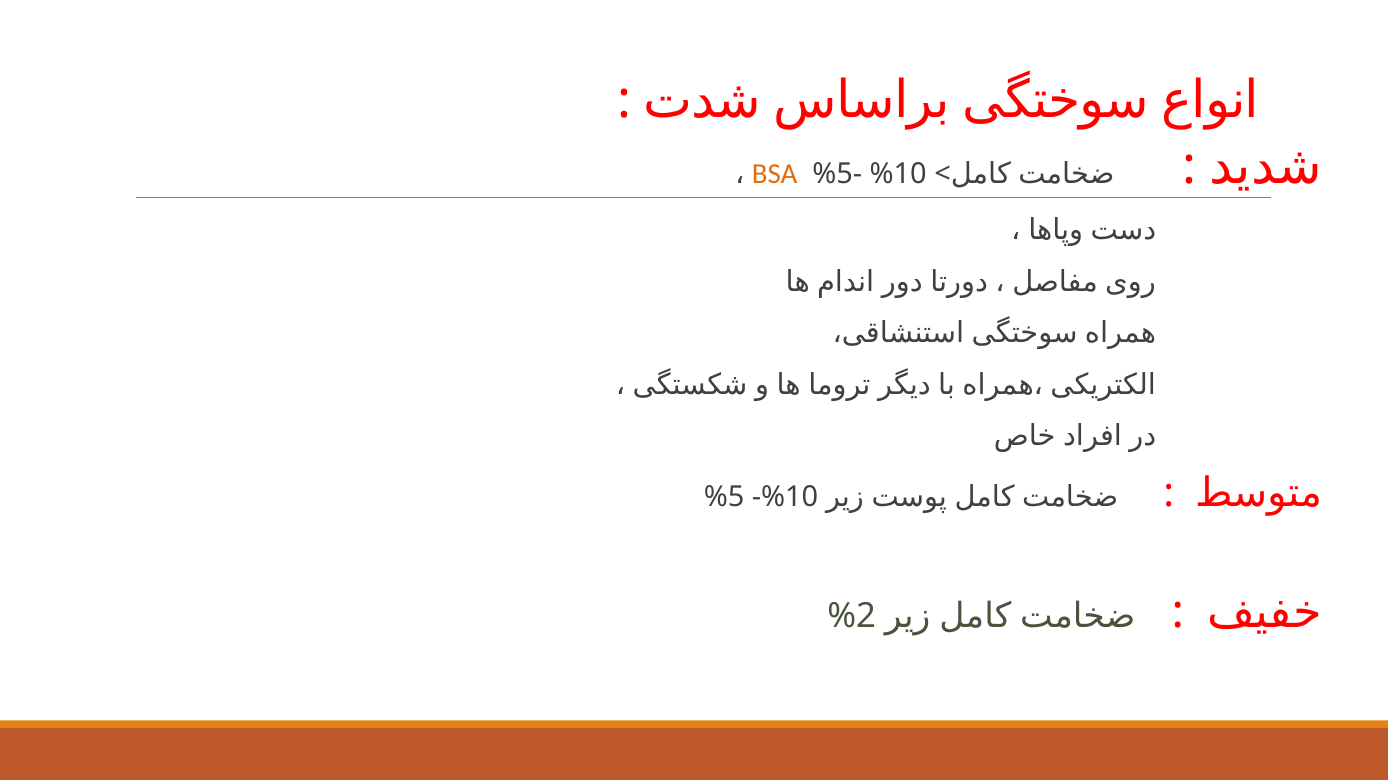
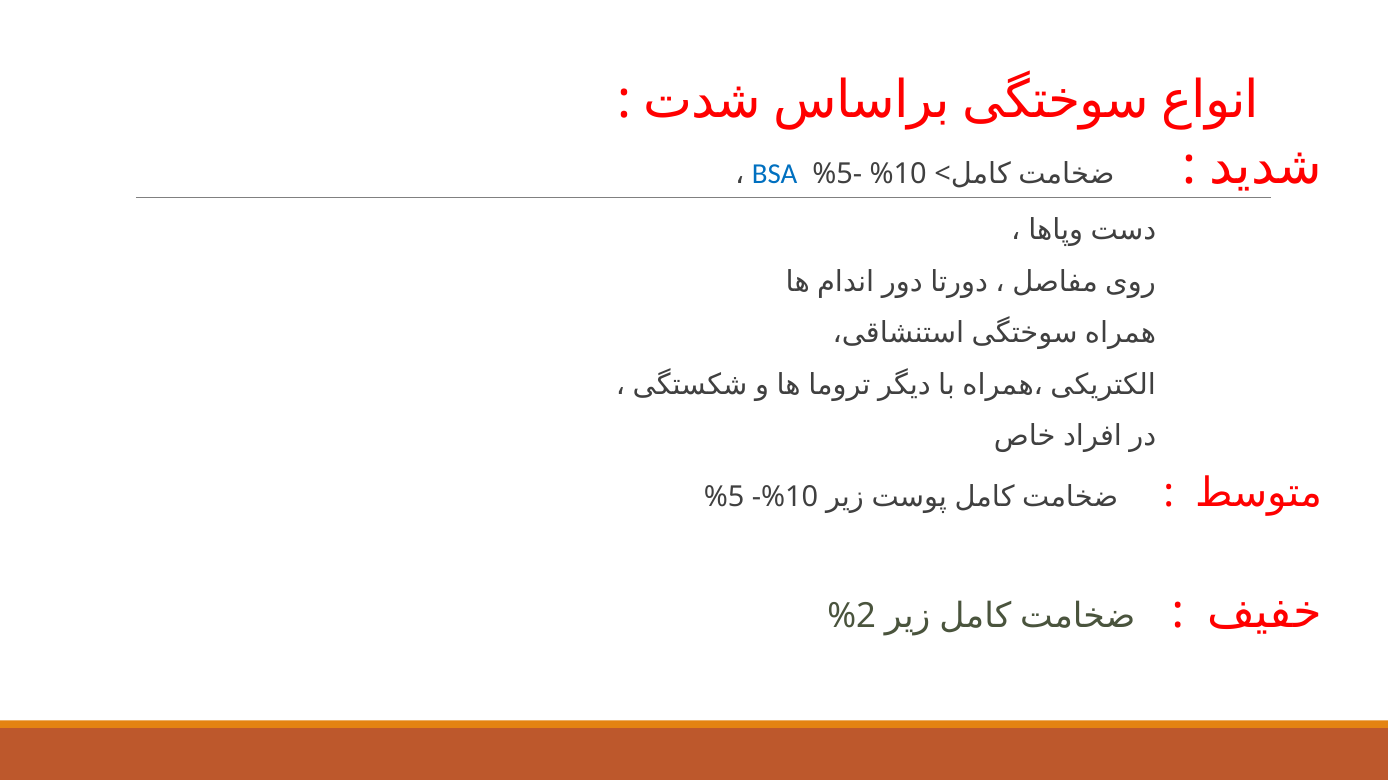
BSA colour: orange -> blue
